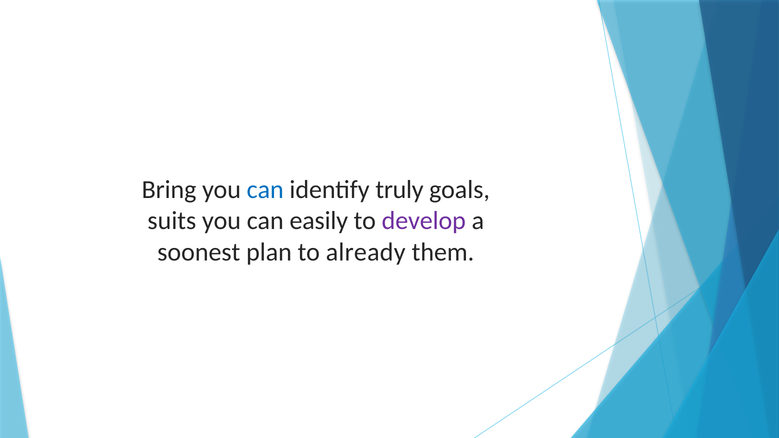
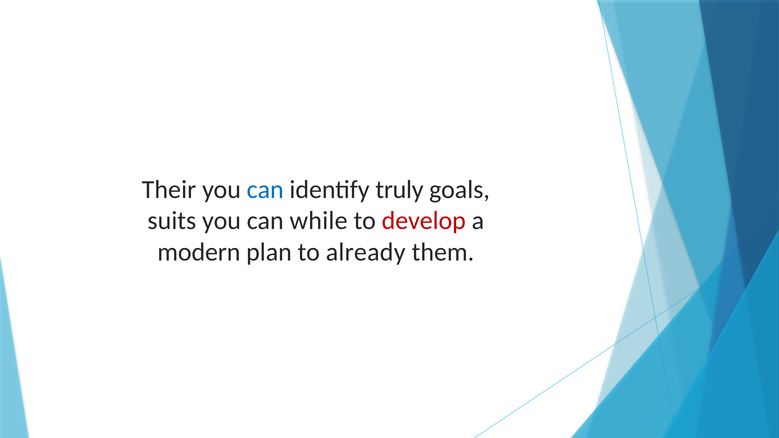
Bring: Bring -> Their
easily: easily -> while
develop colour: purple -> red
soonest: soonest -> modern
